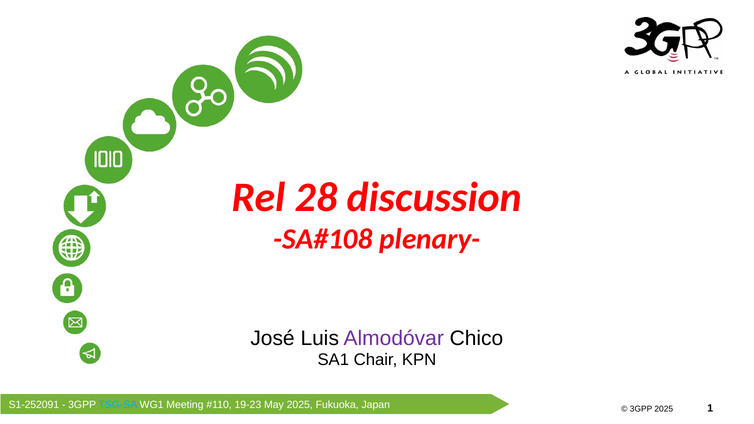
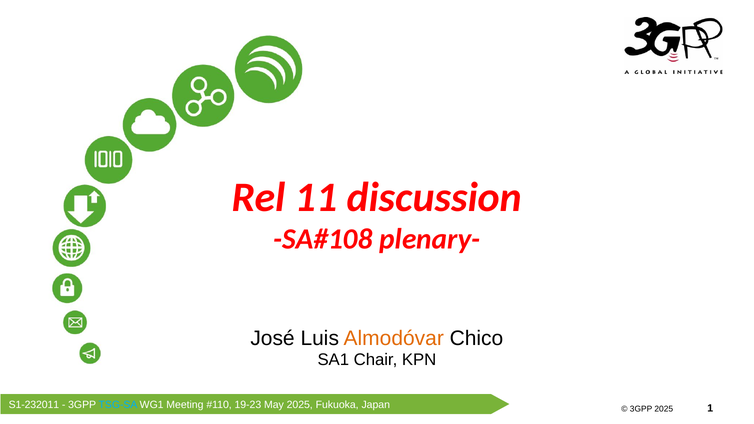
28: 28 -> 11
Almodóvar colour: purple -> orange
S1-252091: S1-252091 -> S1-232011
